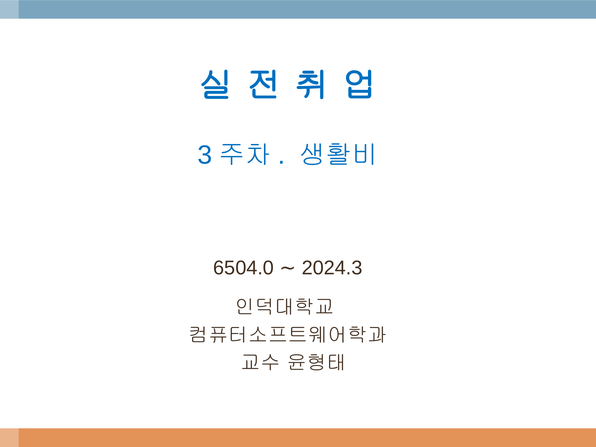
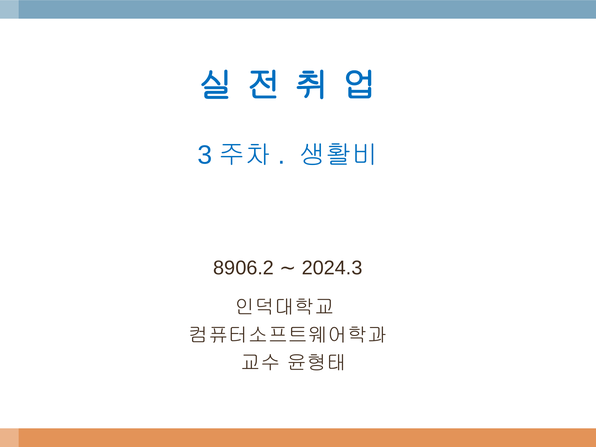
6504.0: 6504.0 -> 8906.2
